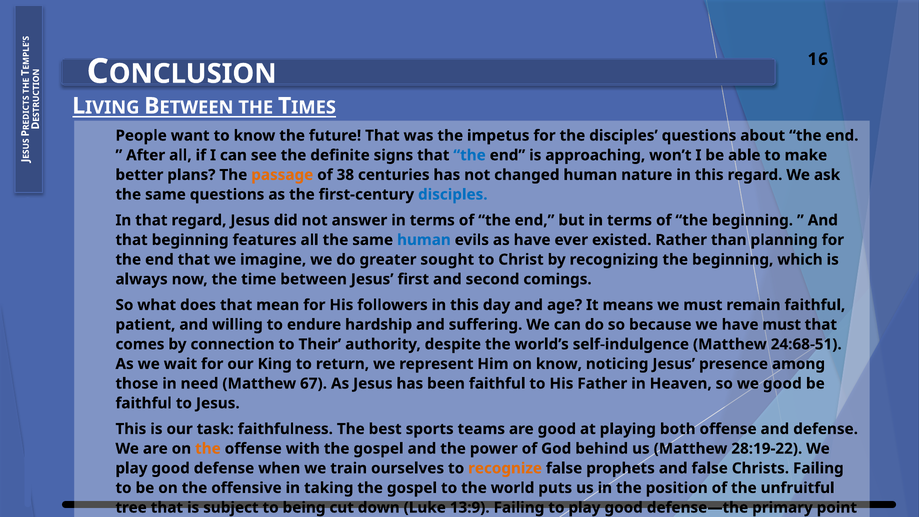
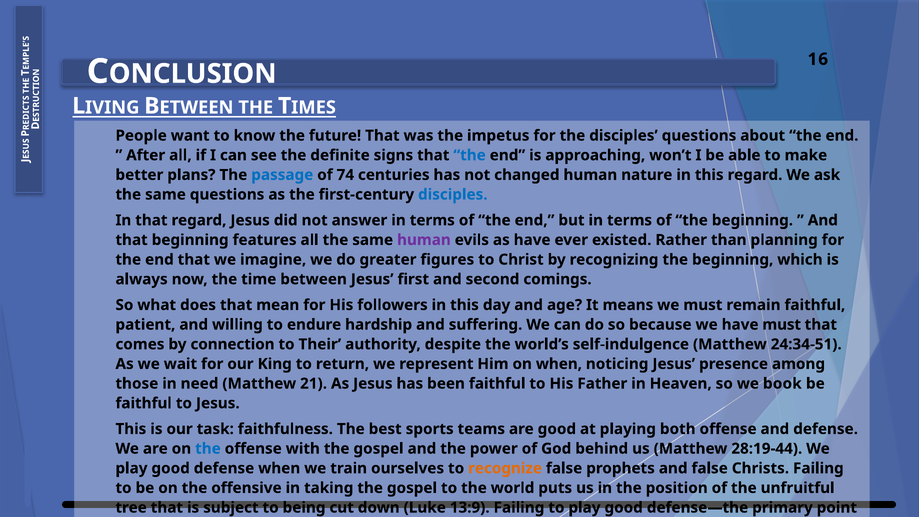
passage colour: orange -> blue
38: 38 -> 74
human at (424, 240) colour: blue -> purple
sought: sought -> figures
24:68-51: 24:68-51 -> 24:34-51
on know: know -> when
67: 67 -> 21
we good: good -> book
the at (208, 449) colour: orange -> blue
28:19-22: 28:19-22 -> 28:19-44
